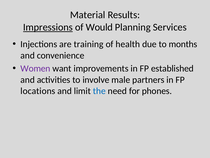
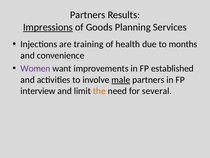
Material at (88, 15): Material -> Partners
Would: Would -> Goods
male underline: none -> present
locations: locations -> interview
the colour: blue -> orange
phones: phones -> several
